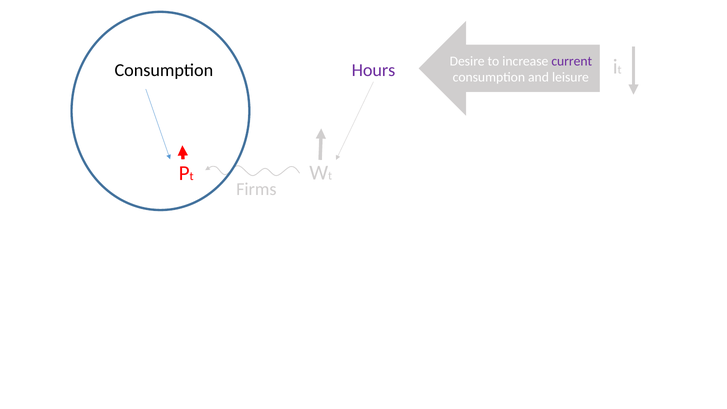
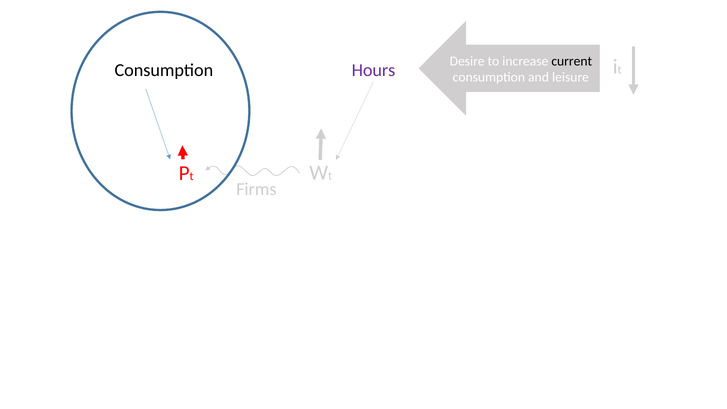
current colour: purple -> black
